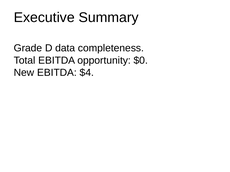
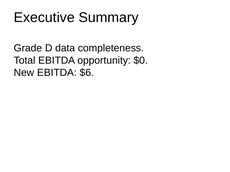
$4: $4 -> $6
